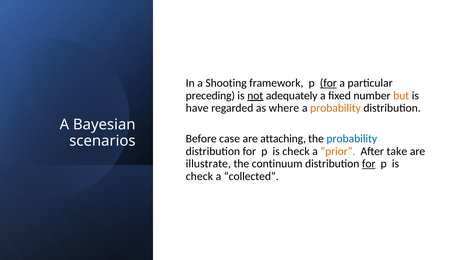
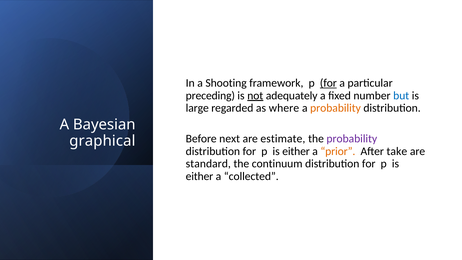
but colour: orange -> blue
have: have -> large
case: case -> next
attaching: attaching -> estimate
probability at (352, 139) colour: blue -> purple
scenarios: scenarios -> graphical
check at (296, 151): check -> either
illustrate: illustrate -> standard
for at (369, 164) underline: present -> none
check at (199, 176): check -> either
